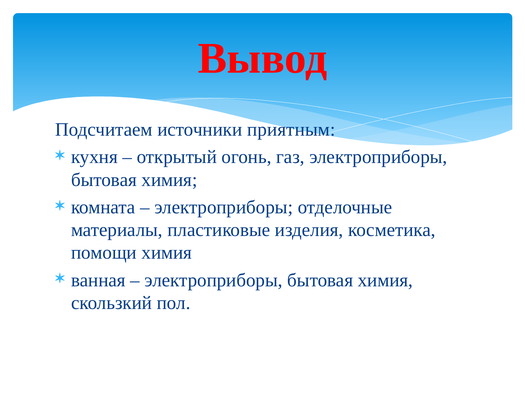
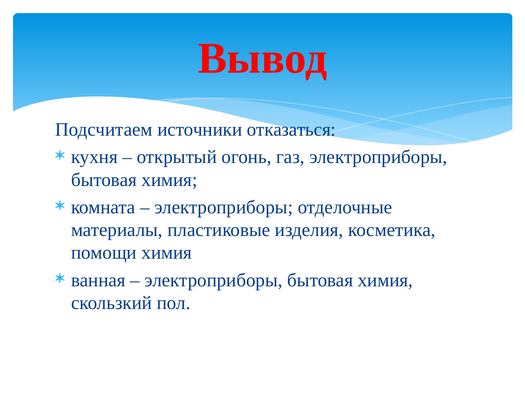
приятным: приятным -> отказаться
